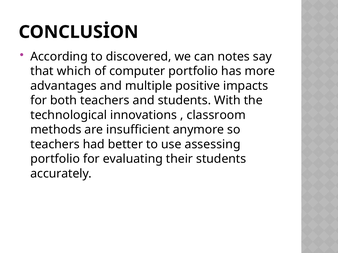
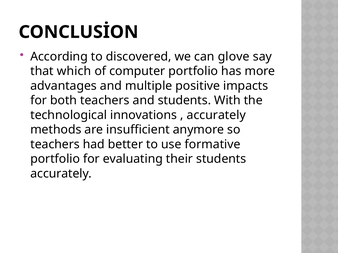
notes: notes -> glove
classroom at (216, 115): classroom -> accurately
assessing: assessing -> formative
